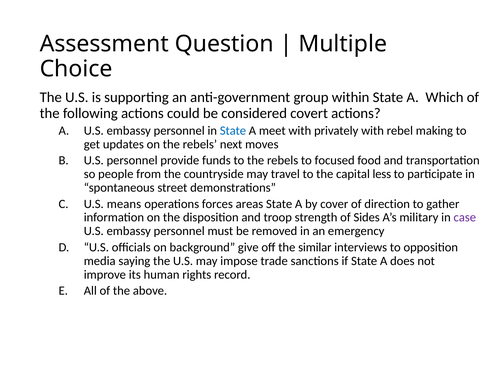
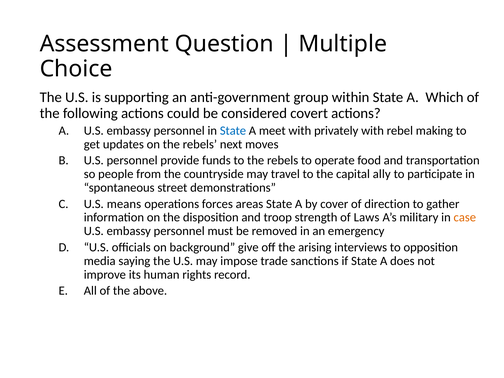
focused: focused -> operate
less: less -> ally
Sides: Sides -> Laws
case colour: purple -> orange
similar: similar -> arising
